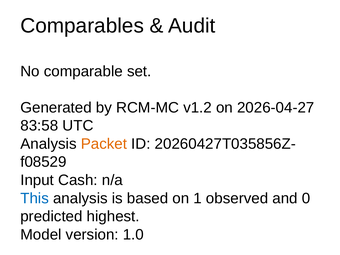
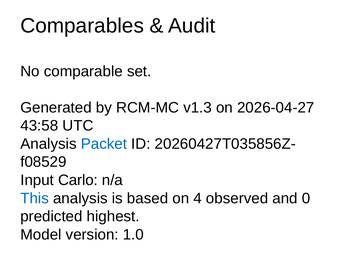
v1.2: v1.2 -> v1.3
83:58: 83:58 -> 43:58
Packet colour: orange -> blue
Cash: Cash -> Carlo
1: 1 -> 4
